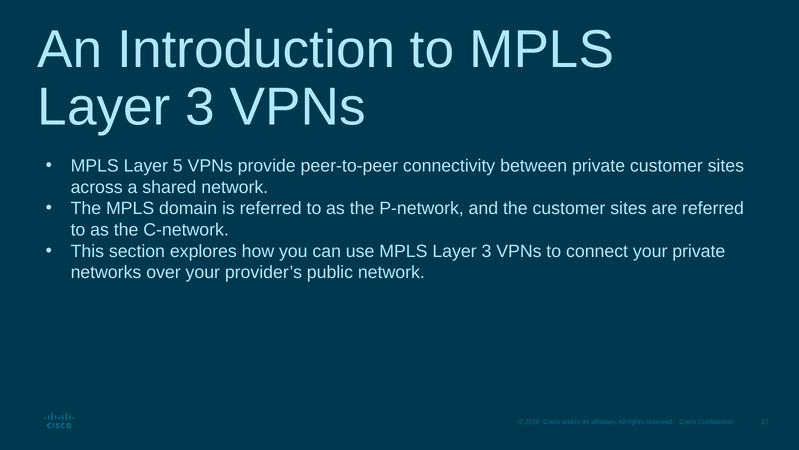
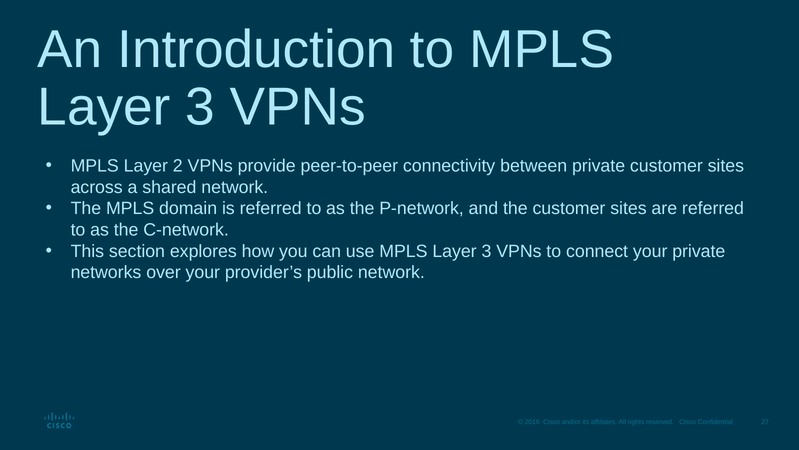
5: 5 -> 2
